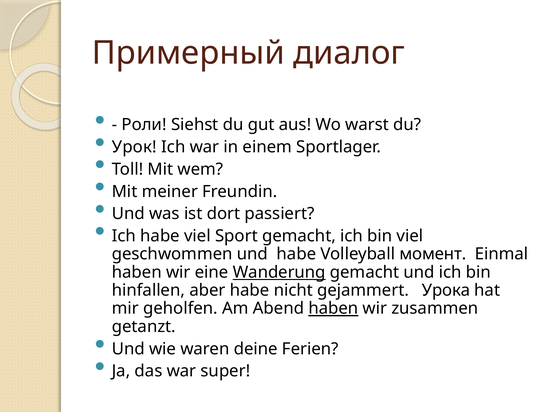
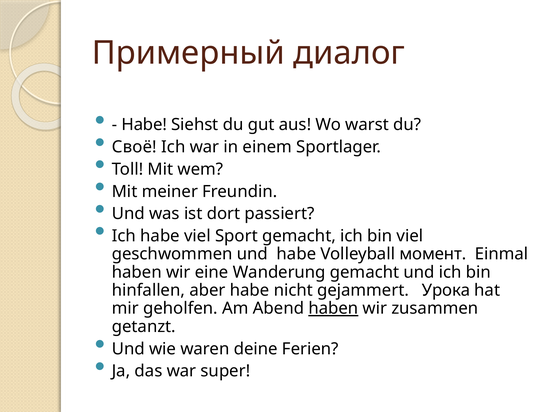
Роли at (144, 125): Роли -> Habe
Урок: Урок -> Своё
Wanderung underline: present -> none
